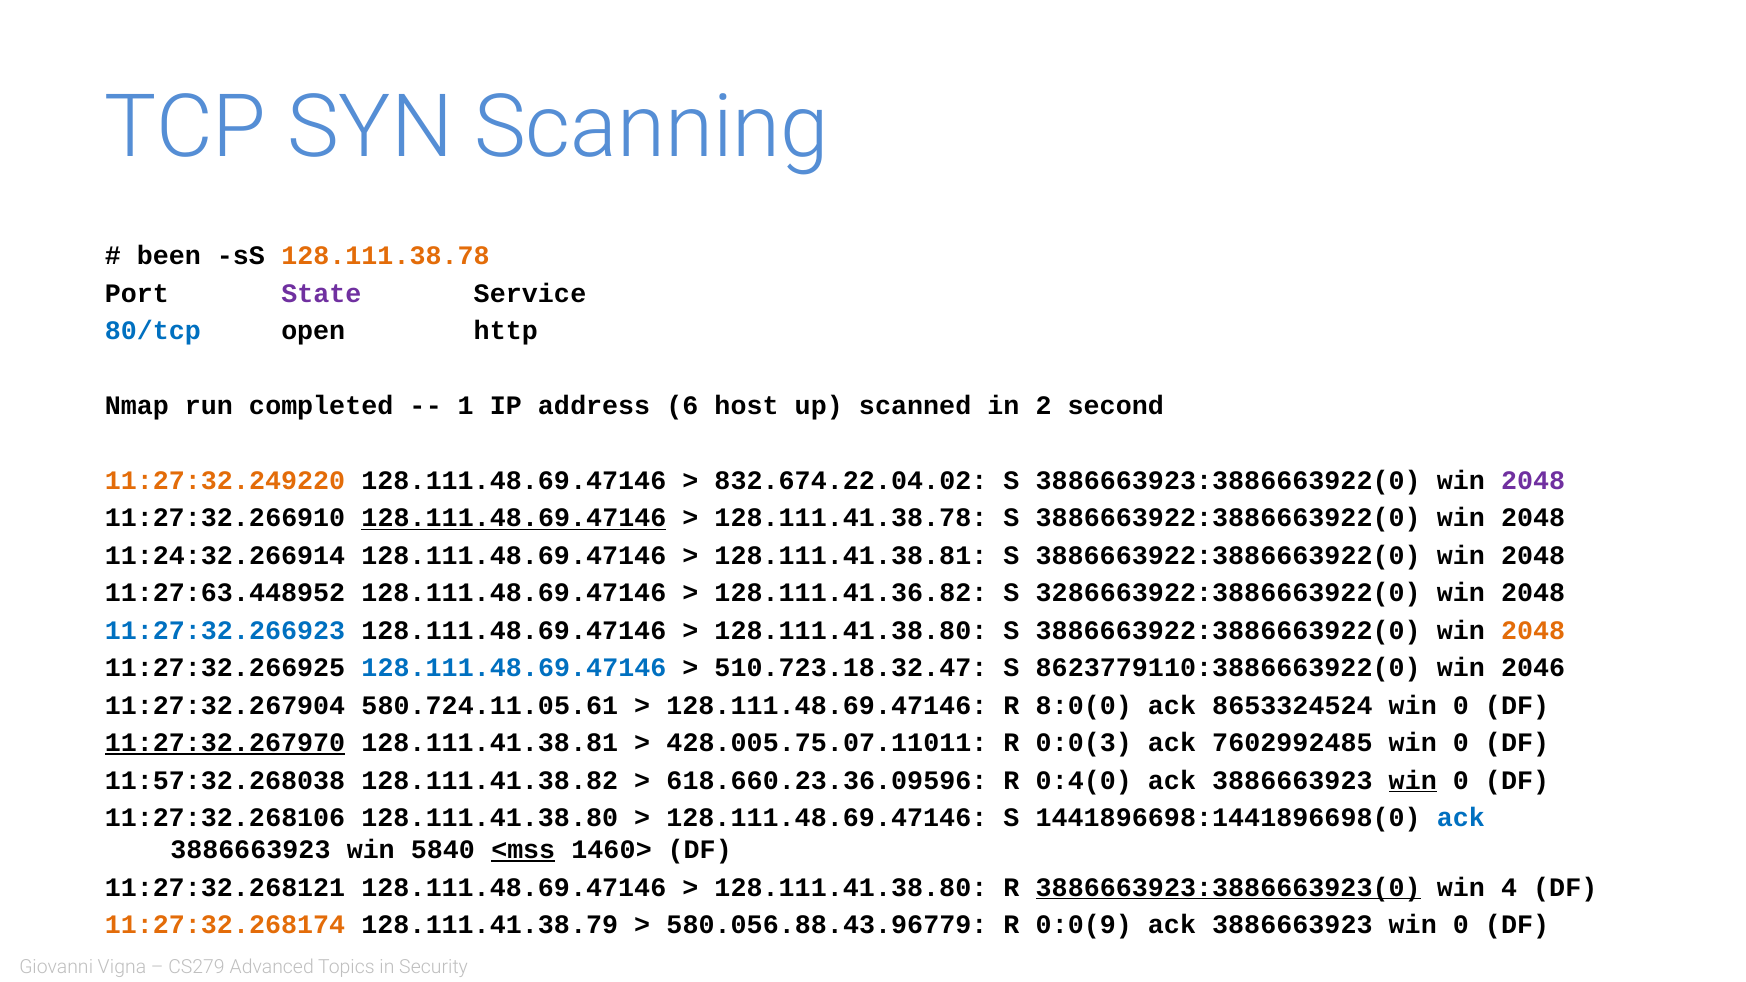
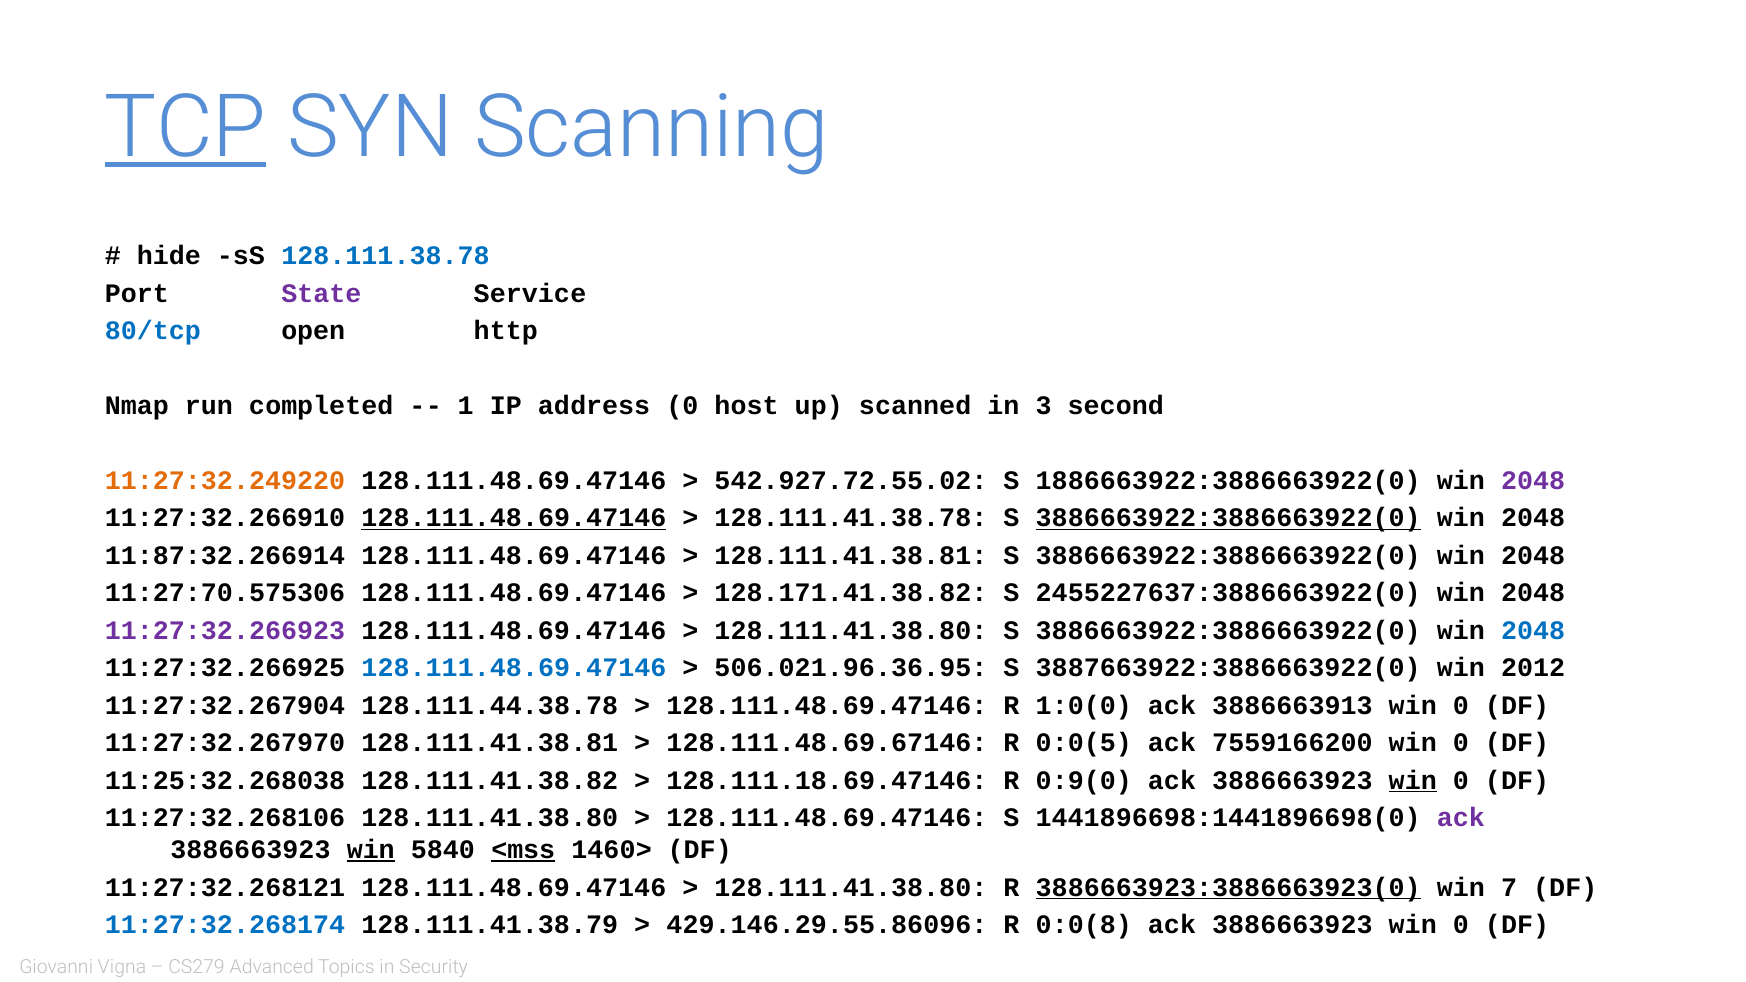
TCP underline: none -> present
been: been -> hide
128.111.38.78 colour: orange -> blue
address 6: 6 -> 0
2: 2 -> 3
832.674.22.04.02: 832.674.22.04.02 -> 542.927.72.55.02
3886663923:3886663922(0: 3886663923:3886663922(0 -> 1886663922:3886663922(0
3886663922:3886663922(0 at (1228, 518) underline: none -> present
11:24:32.266914: 11:24:32.266914 -> 11:87:32.266914
11:27:63.448952: 11:27:63.448952 -> 11:27:70.575306
128.111.41.36.82: 128.111.41.36.82 -> 128.171.41.38.82
3286663922:3886663922(0: 3286663922:3886663922(0 -> 2455227637:3886663922(0
11:27:32.266923 colour: blue -> purple
2048 at (1533, 630) colour: orange -> blue
510.723.18.32.47: 510.723.18.32.47 -> 506.021.96.36.95
8623779110:3886663922(0: 8623779110:3886663922(0 -> 3887663922:3886663922(0
2046: 2046 -> 2012
580.724.11.05.61: 580.724.11.05.61 -> 128.111.44.38.78
8:0(0: 8:0(0 -> 1:0(0
8653324524: 8653324524 -> 3886663913
11:27:32.267970 underline: present -> none
428.005.75.07.11011: 428.005.75.07.11011 -> 128.111.48.69.67146
0:0(3: 0:0(3 -> 0:0(5
7602992485: 7602992485 -> 7559166200
11:57:32.268038: 11:57:32.268038 -> 11:25:32.268038
618.660.23.36.09596: 618.660.23.36.09596 -> 128.111.18.69.47146
0:4(0: 0:4(0 -> 0:9(0
ack at (1461, 818) colour: blue -> purple
win at (371, 850) underline: none -> present
4: 4 -> 7
11:27:32.268174 colour: orange -> blue
580.056.88.43.96779: 580.056.88.43.96779 -> 429.146.29.55.86096
0:0(9: 0:0(9 -> 0:0(8
